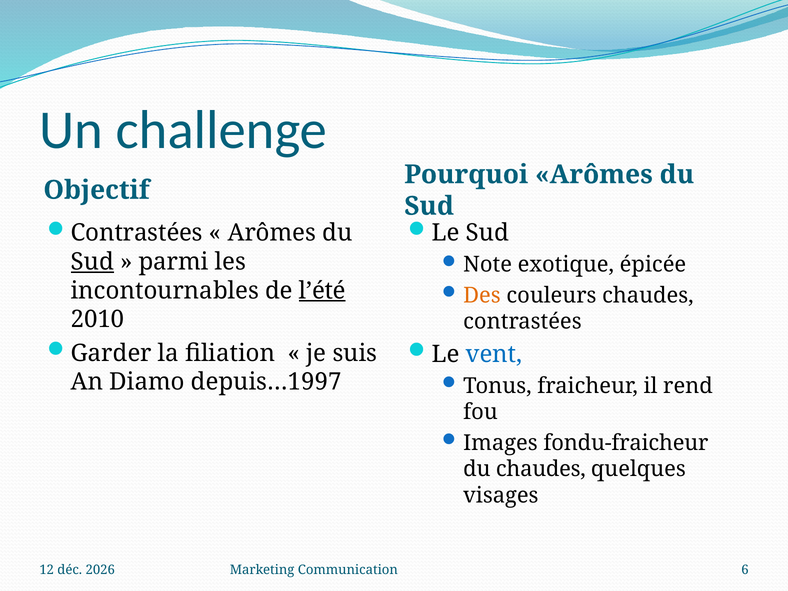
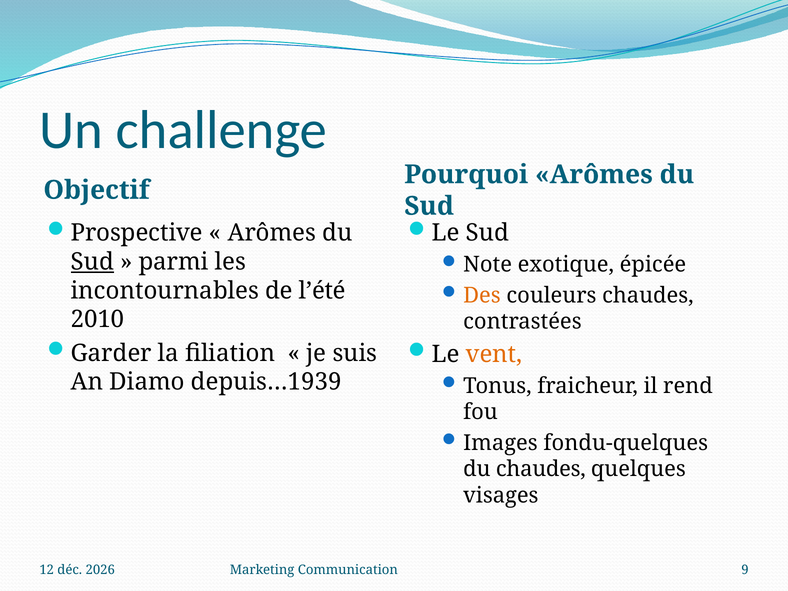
Contrastées at (137, 233): Contrastées -> Prospective
l’été underline: present -> none
vent colour: blue -> orange
depuis…1997: depuis…1997 -> depuis…1939
fondu-fraicheur: fondu-fraicheur -> fondu-quelques
6: 6 -> 9
